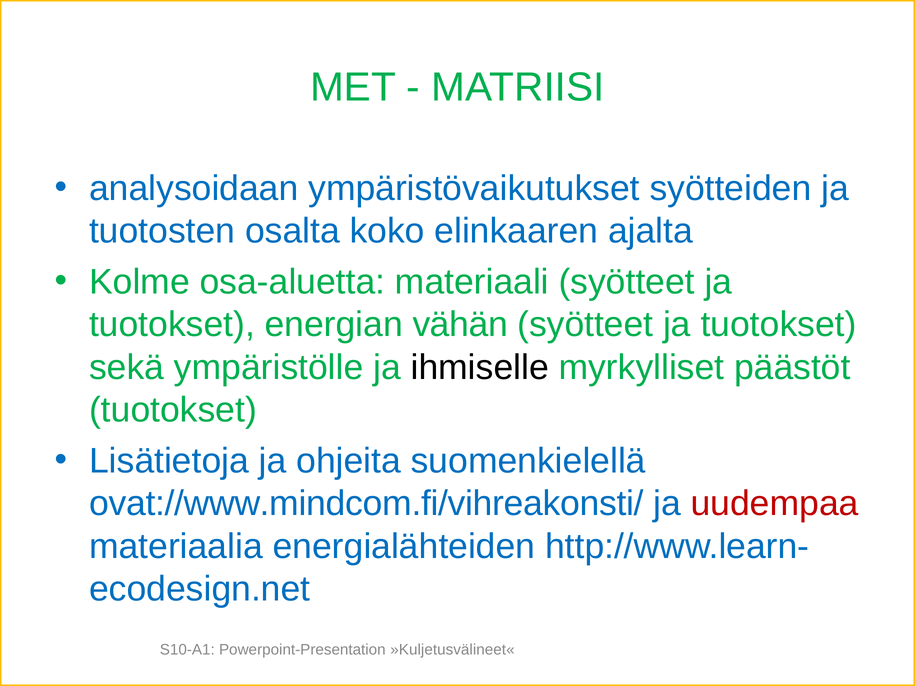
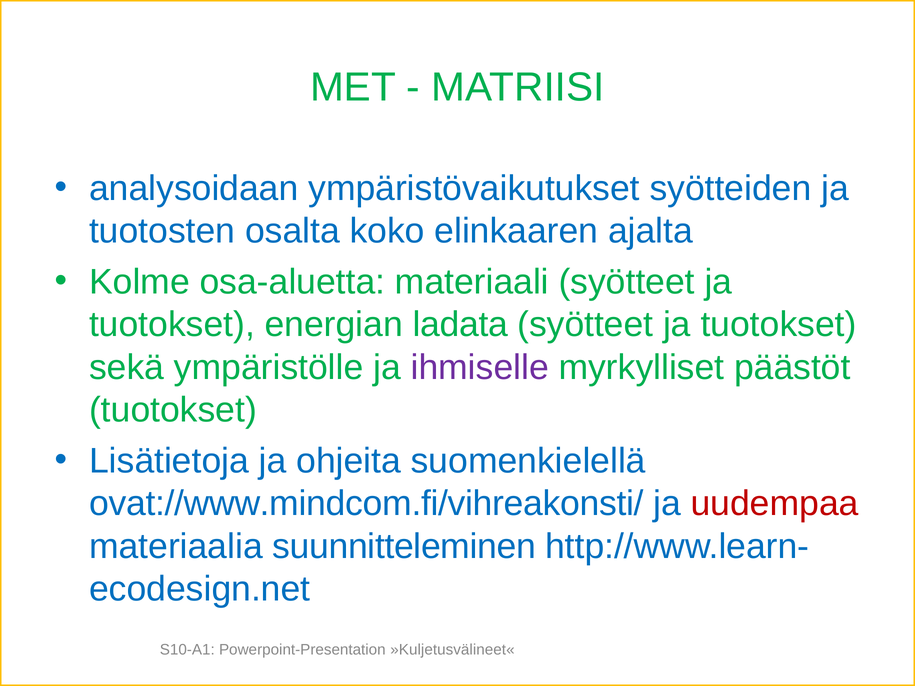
vähän: vähän -> ladata
ihmiselle colour: black -> purple
energialähteiden: energialähteiden -> suunnitteleminen
